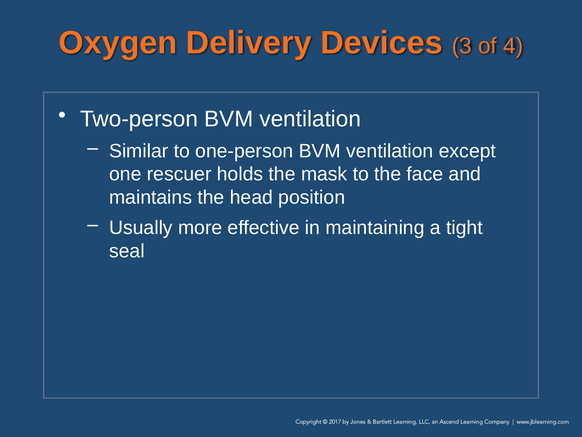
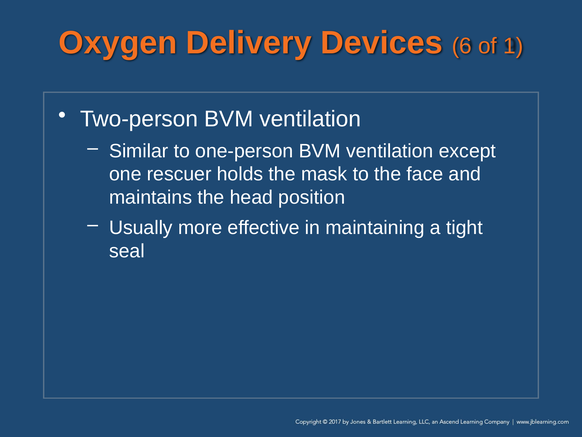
3: 3 -> 6
4: 4 -> 1
